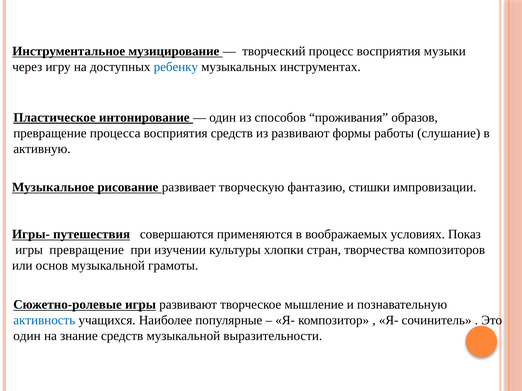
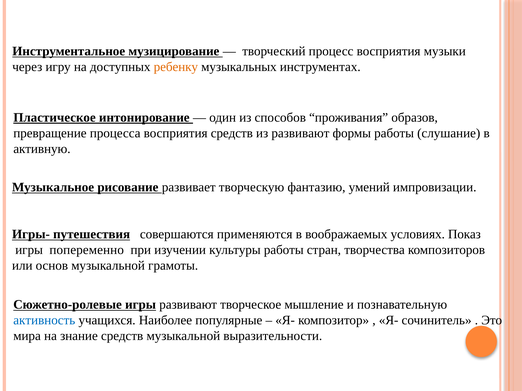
ребенку colour: blue -> orange
стишки: стишки -> умений
игры превращение: превращение -> попеременно
культуры хлопки: хлопки -> работы
один at (27, 336): один -> мира
